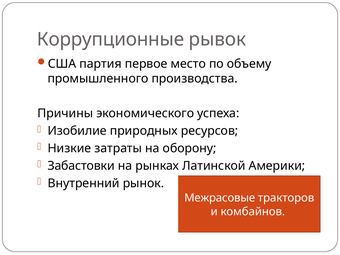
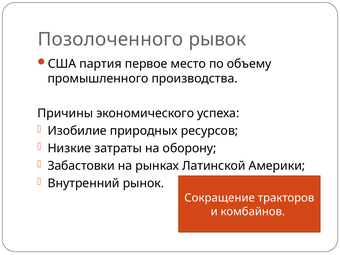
Коррупционные: Коррупционные -> Позолоченного
Межрасовые: Межрасовые -> Сокращение
